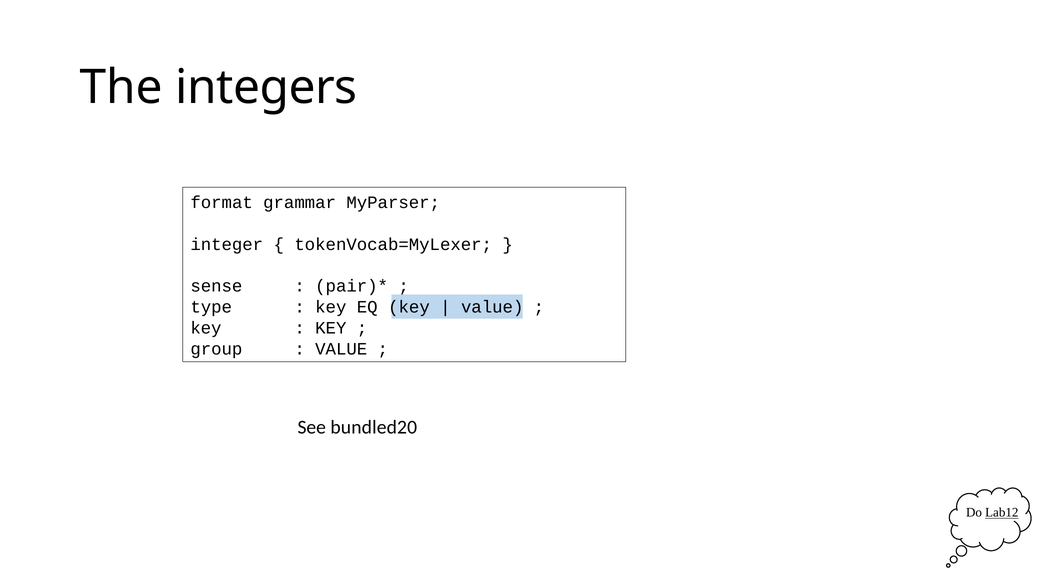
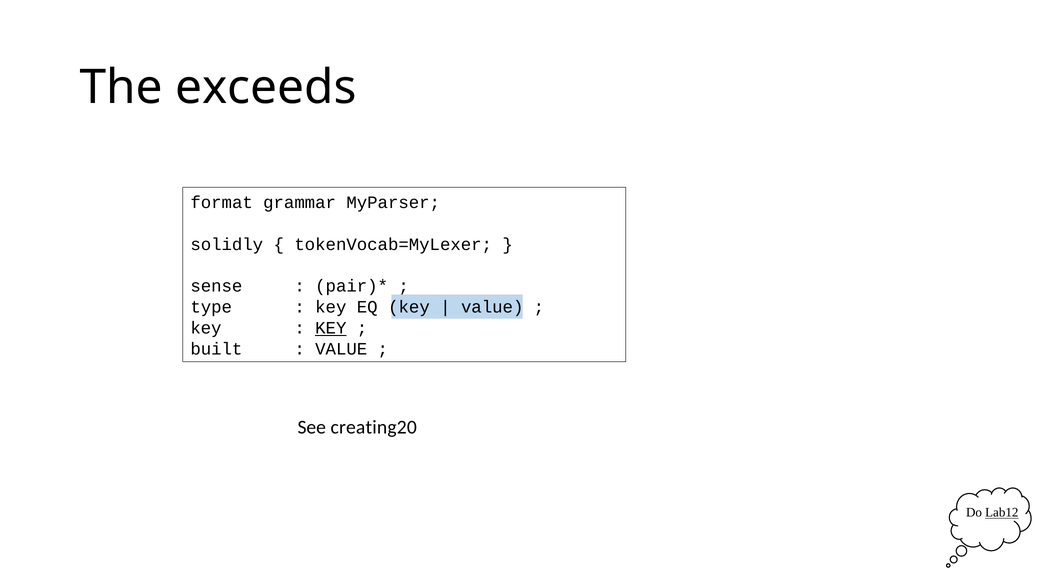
integers: integers -> exceeds
integer: integer -> solidly
KEY at (331, 328) underline: none -> present
group: group -> built
bundled20: bundled20 -> creating20
